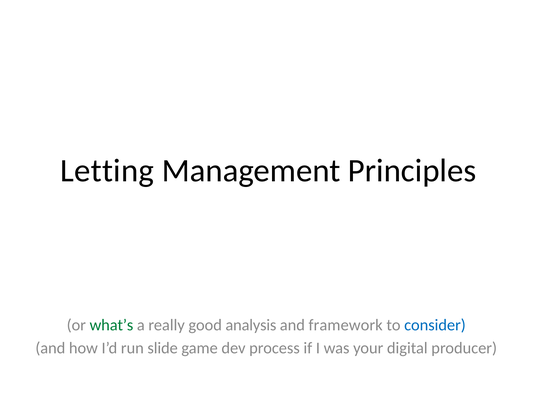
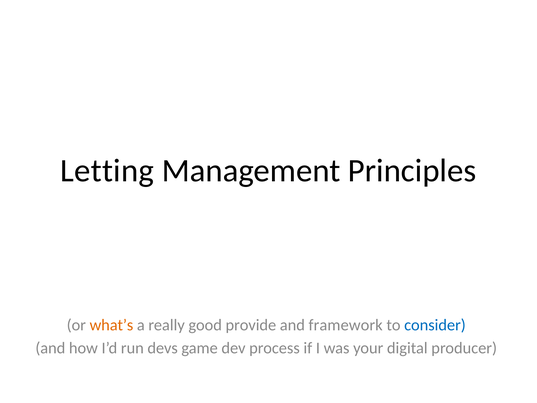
what’s colour: green -> orange
analysis: analysis -> provide
slide: slide -> devs
